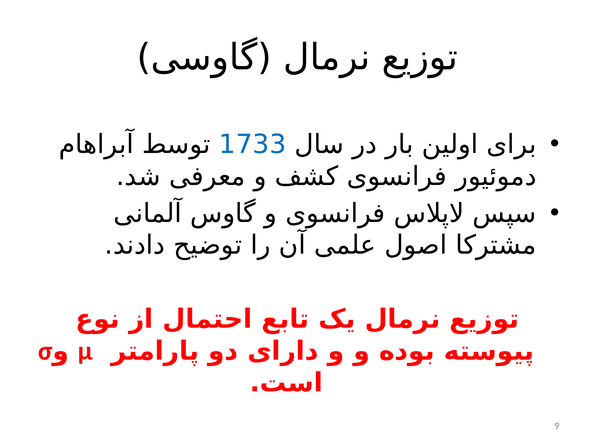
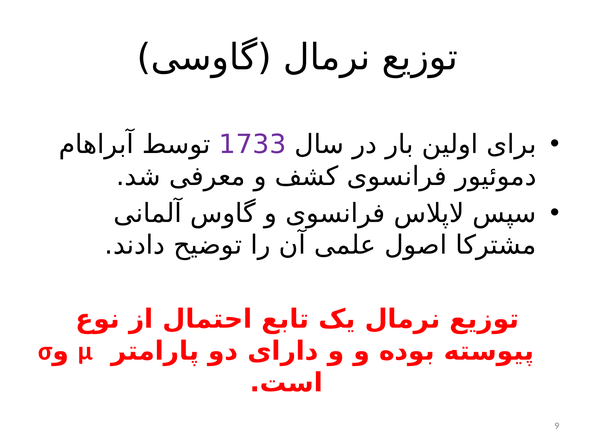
1733 colour: blue -> purple
